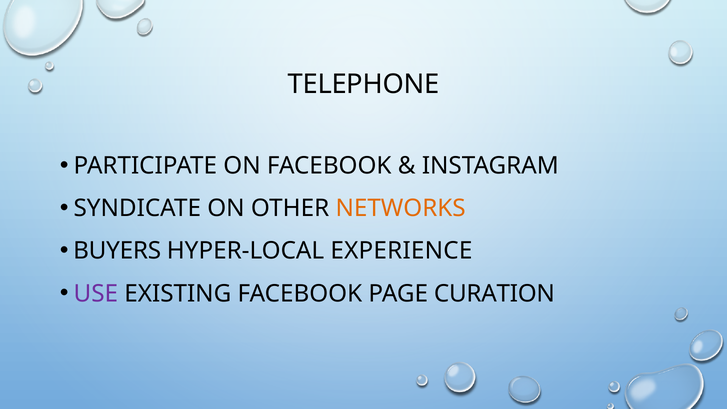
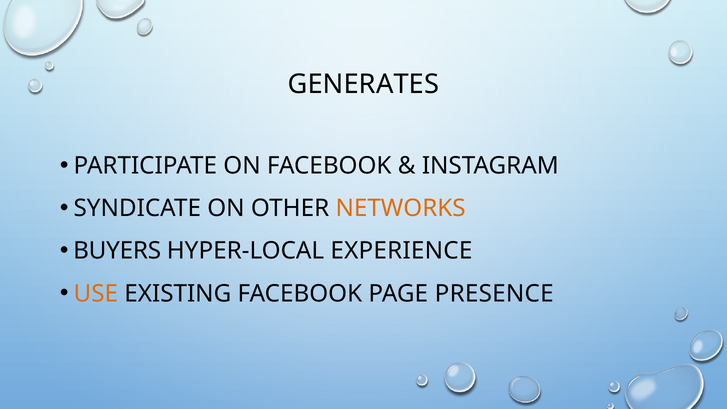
TELEPHONE: TELEPHONE -> GENERATES
USE colour: purple -> orange
CURATION: CURATION -> PRESENCE
